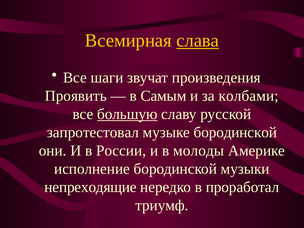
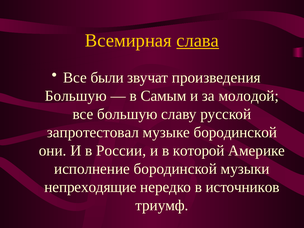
шаги: шаги -> были
Проявить at (76, 96): Проявить -> Большую
колбами: колбами -> молодой
большую at (127, 114) underline: present -> none
молоды: молоды -> которой
проработал: проработал -> источников
